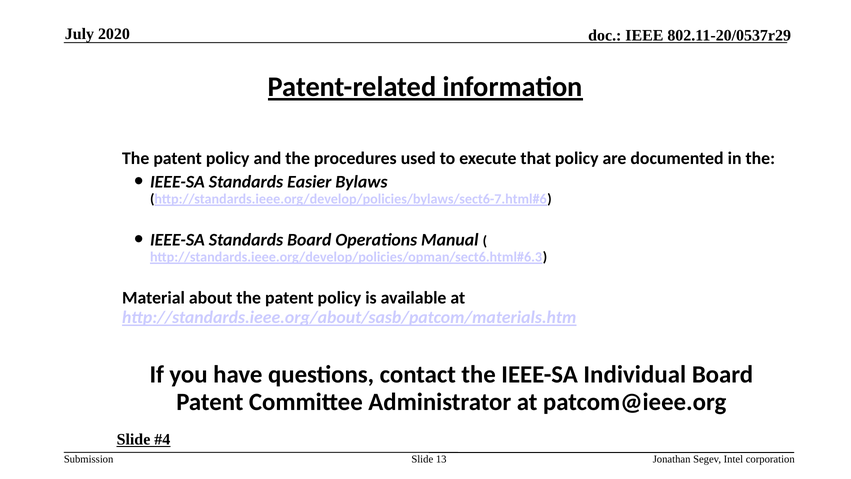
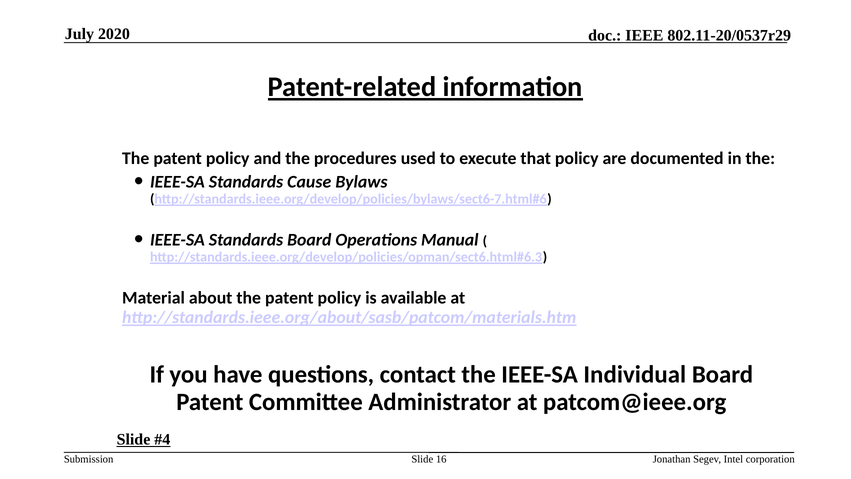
Easier: Easier -> Cause
13: 13 -> 16
